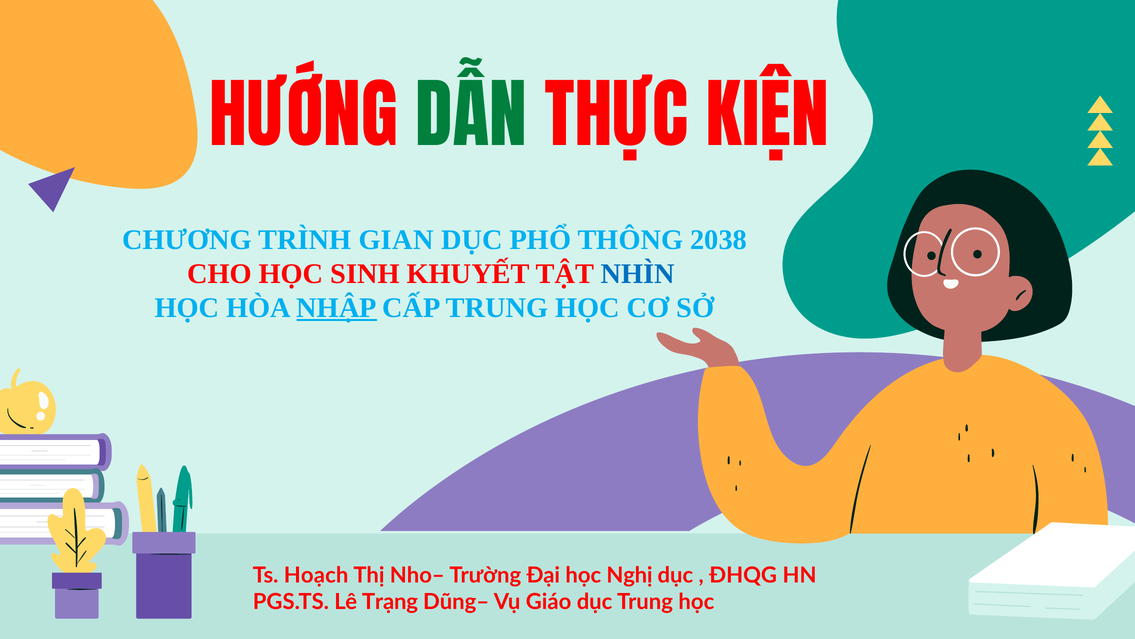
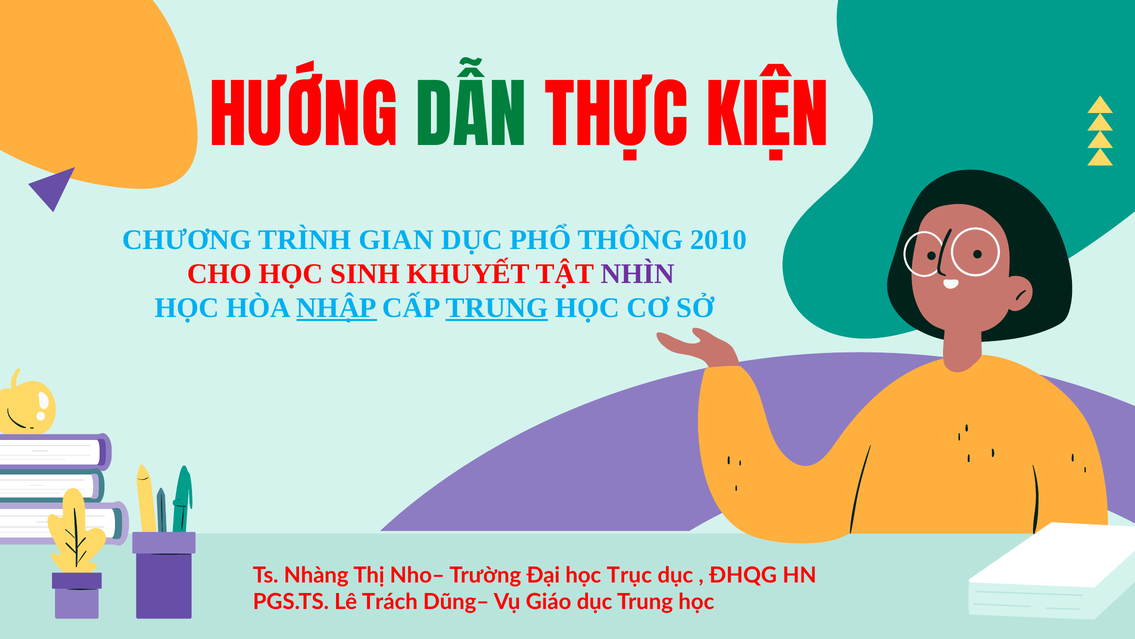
2038: 2038 -> 2010
NHÌN colour: blue -> purple
TRUNG at (497, 308) underline: none -> present
Hoạch: Hoạch -> Nhàng
Nghị: Nghị -> Trục
Trạng: Trạng -> Trách
